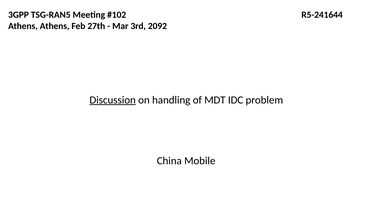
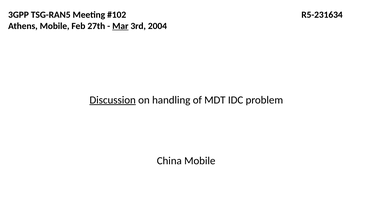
R5-241644: R5-241644 -> R5-231634
Athens Athens: Athens -> Mobile
Mar underline: none -> present
2092: 2092 -> 2004
